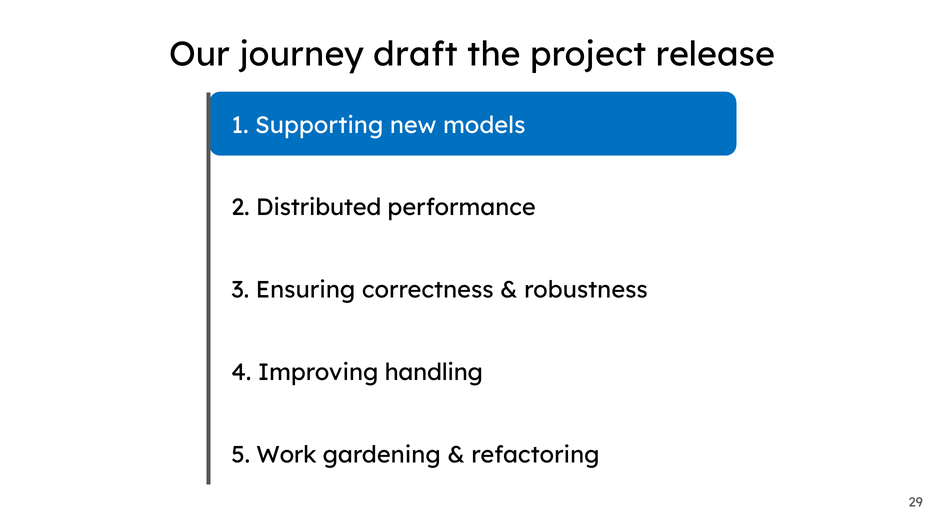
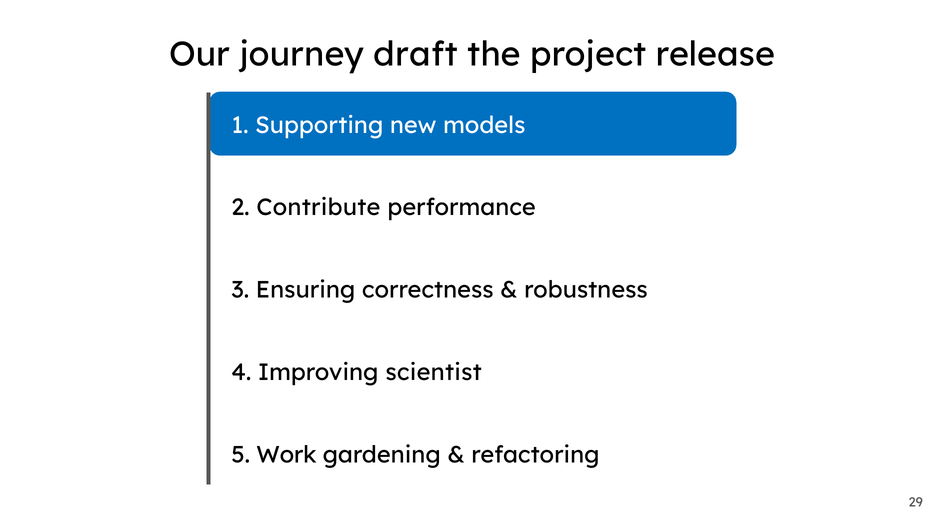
Distributed: Distributed -> Contribute
handling: handling -> scientist
